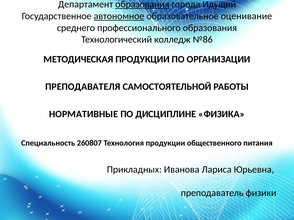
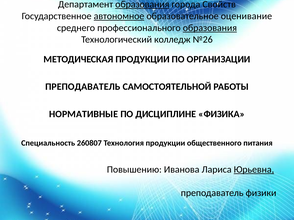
Идущий: Идущий -> Свойств
образования at (210, 28) underline: none -> present
№86: №86 -> №26
ПРЕПОДАВАТЕЛЯ at (83, 87): ПРЕПОДАВАТЕЛЯ -> ПРЕПОДАВАТЕЛЬ
Прикладных: Прикладных -> Повышению
Юрьевна underline: none -> present
